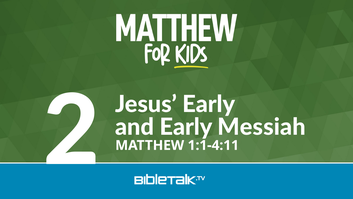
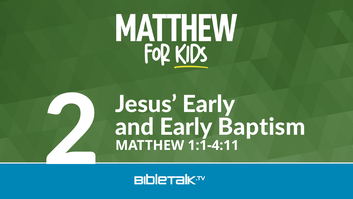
Messiah: Messiah -> Baptism
